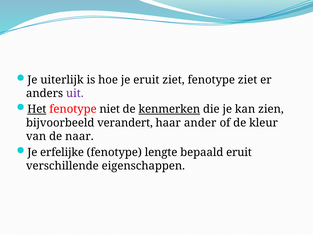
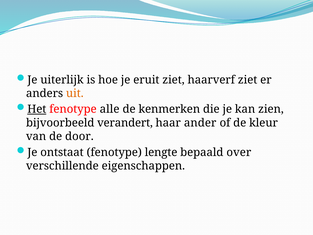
ziet fenotype: fenotype -> haarverf
uit colour: purple -> orange
niet: niet -> alle
kenmerken underline: present -> none
naar: naar -> door
erfelijke: erfelijke -> ontstaat
bepaald eruit: eruit -> over
